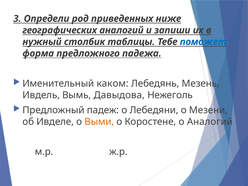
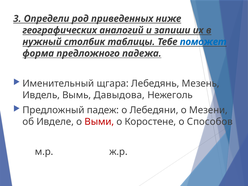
каком: каком -> щгара
Выми colour: orange -> red
о Аналогий: Аналогий -> Способов
